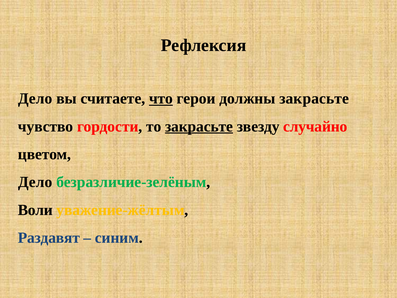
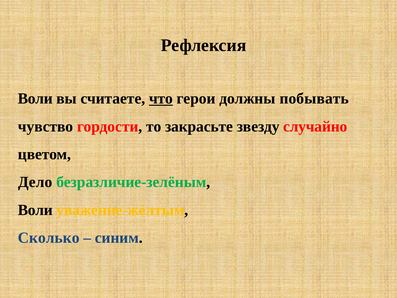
Дело at (35, 99): Дело -> Воли
должны закрасьте: закрасьте -> побывать
закрасьте at (199, 126) underline: present -> none
Раздавят: Раздавят -> Сколько
